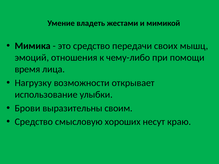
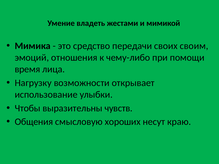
мышц: мышц -> своим
Брови: Брови -> Чтобы
своим: своим -> чувств
Средство at (34, 122): Средство -> Общения
